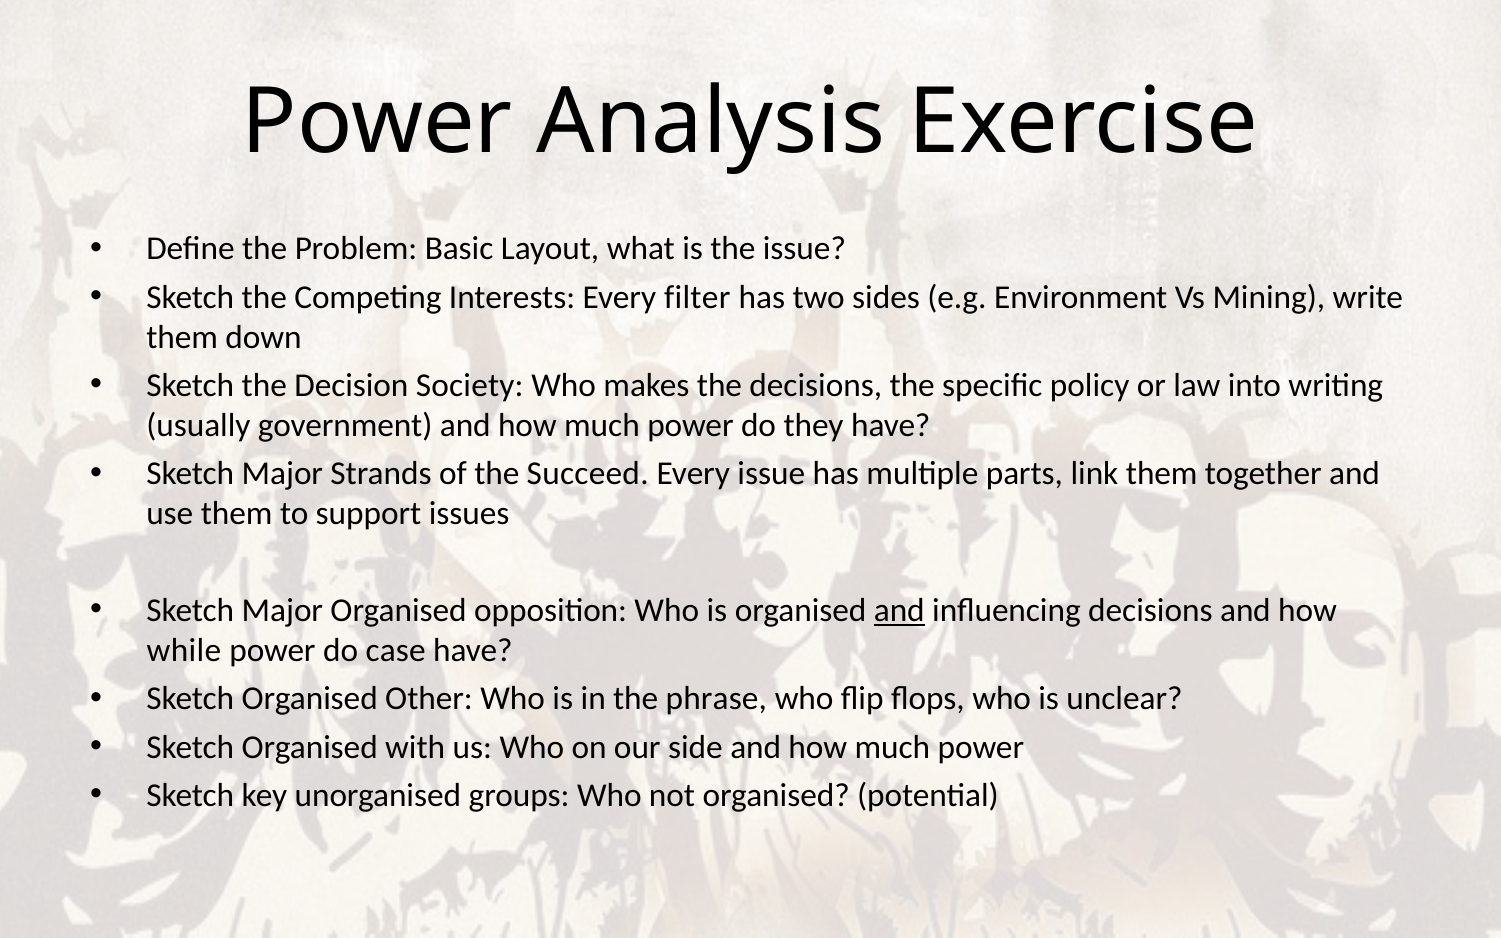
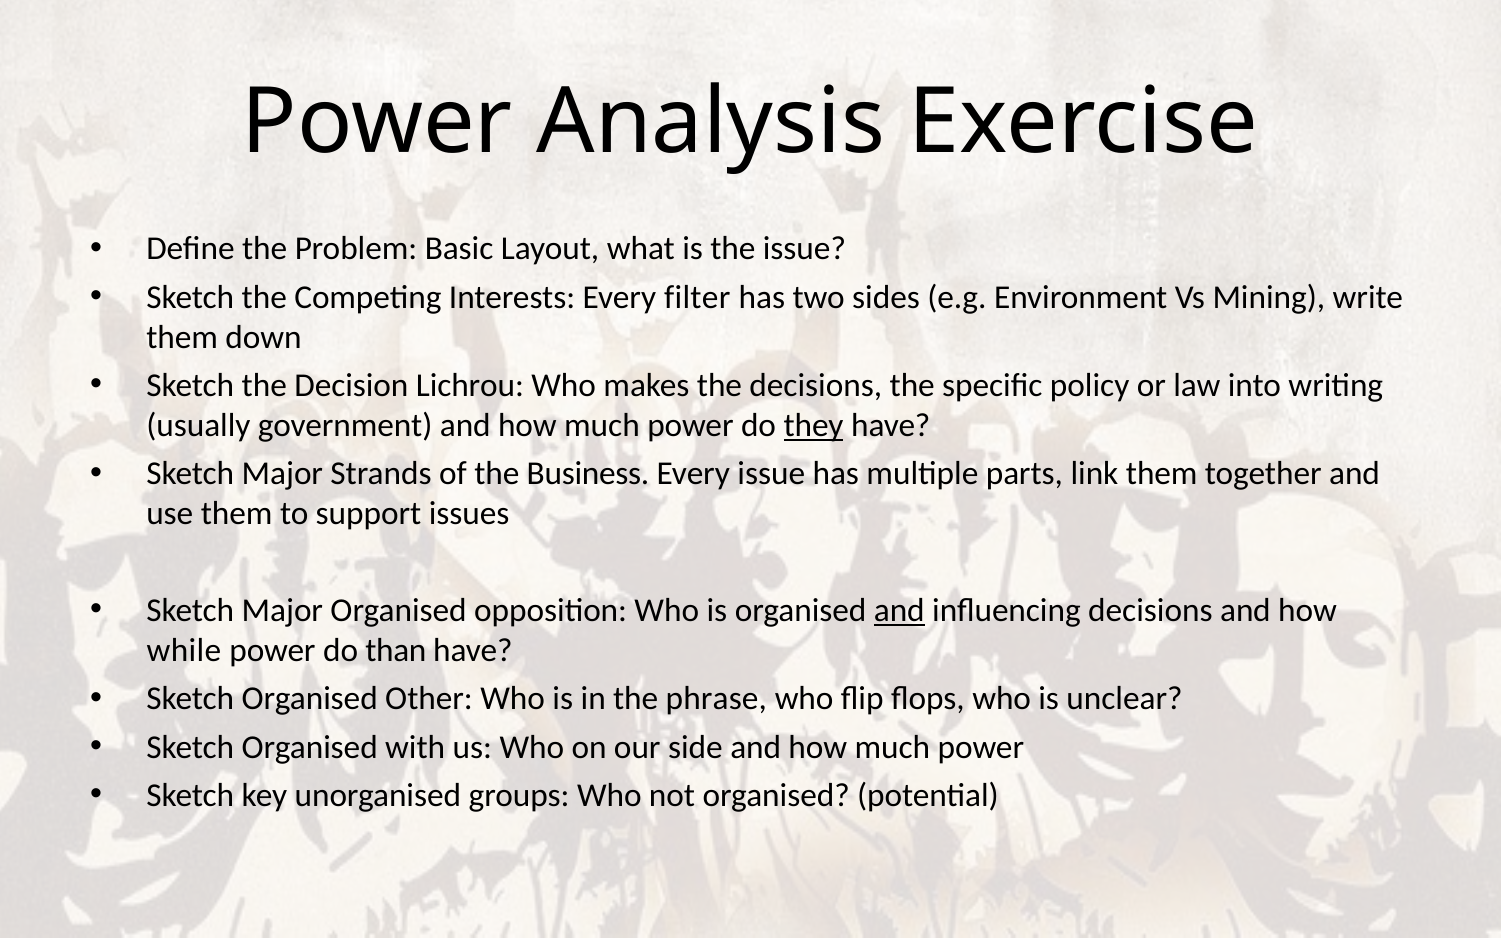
Society: Society -> Lichrou
they underline: none -> present
Succeed: Succeed -> Business
case: case -> than
